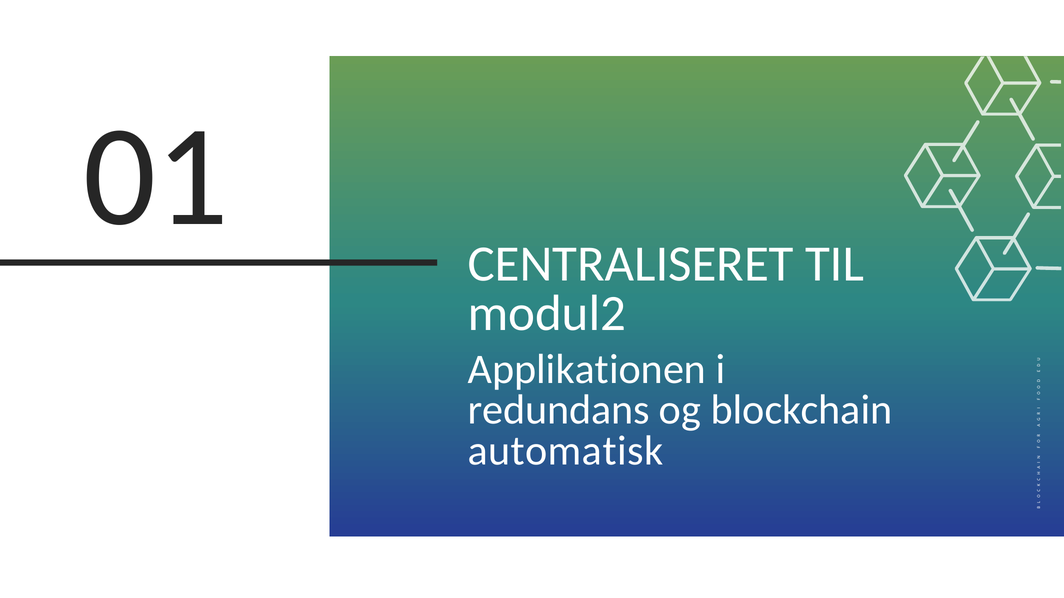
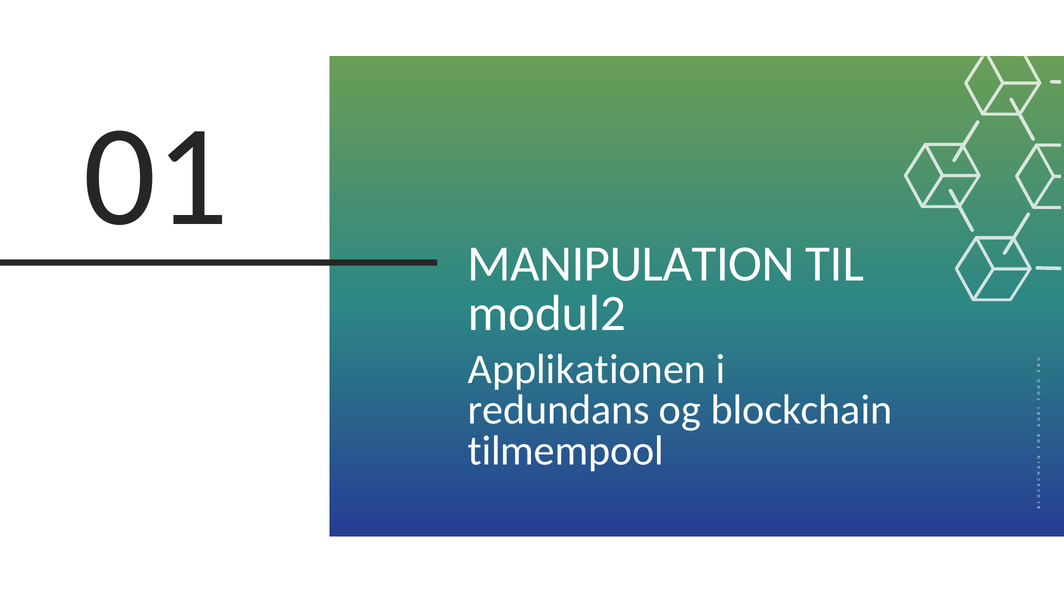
CENTRALISERET: CENTRALISERET -> MANIPULATION
automatisk: automatisk -> tilmempool
